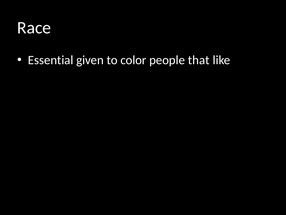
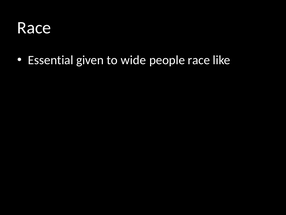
color: color -> wide
people that: that -> race
